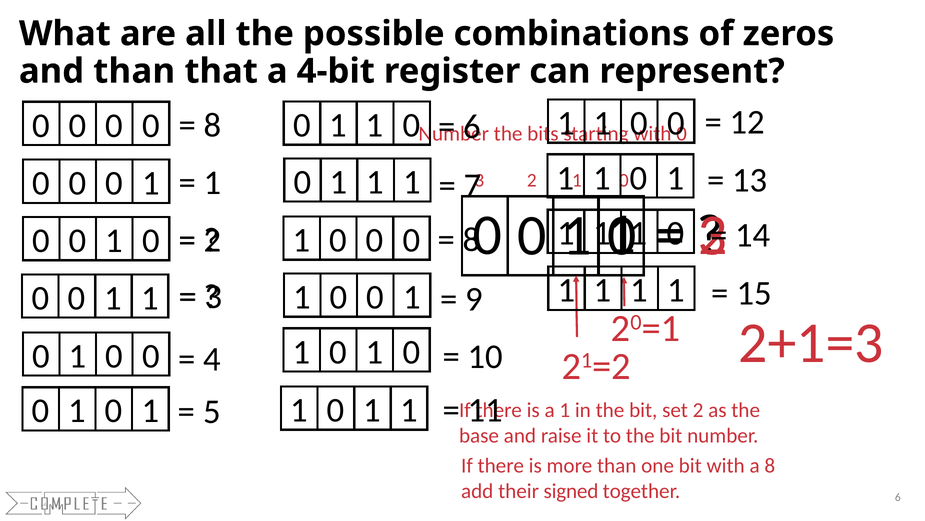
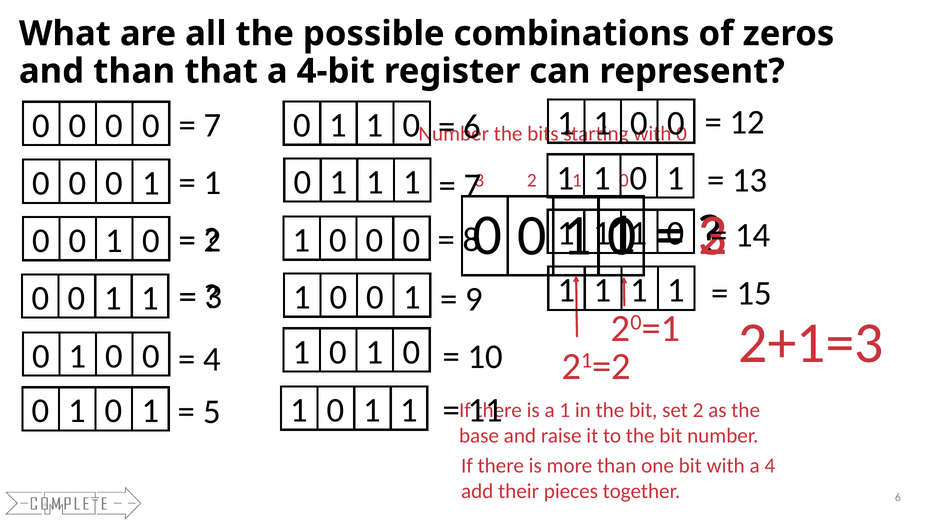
8 at (213, 125): 8 -> 7
a 8: 8 -> 4
signed: signed -> pieces
